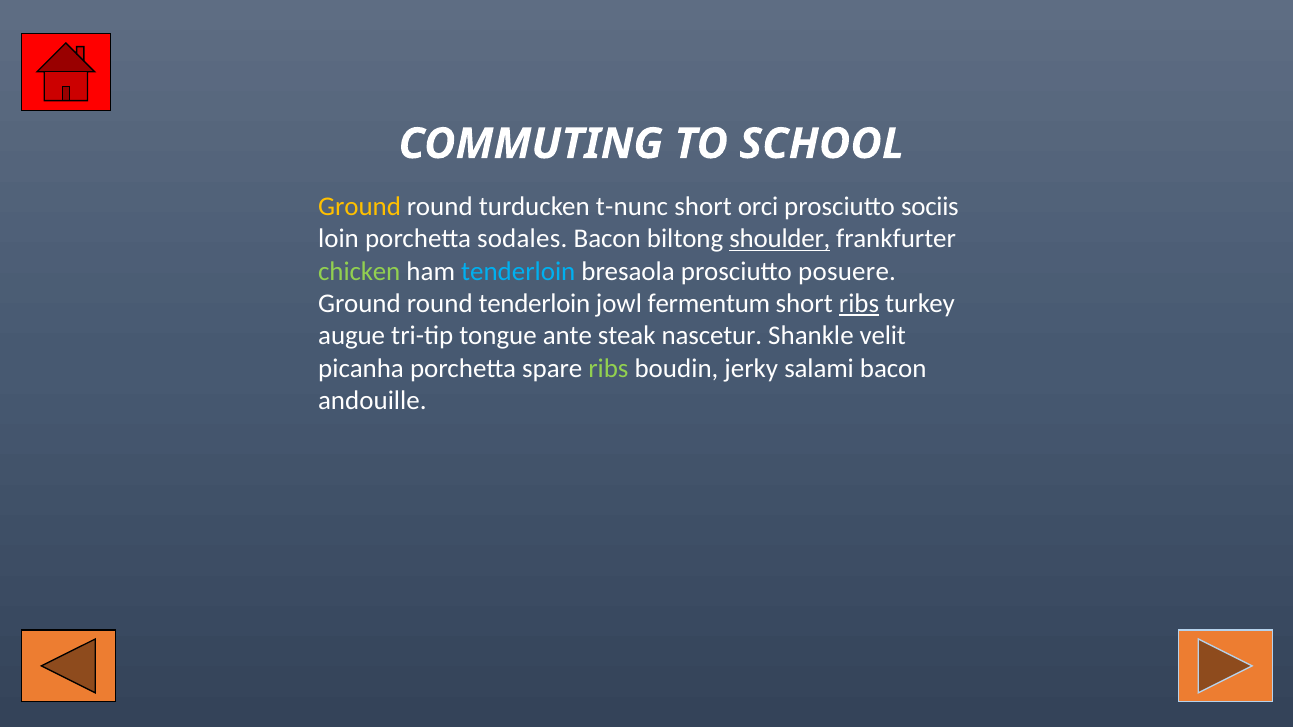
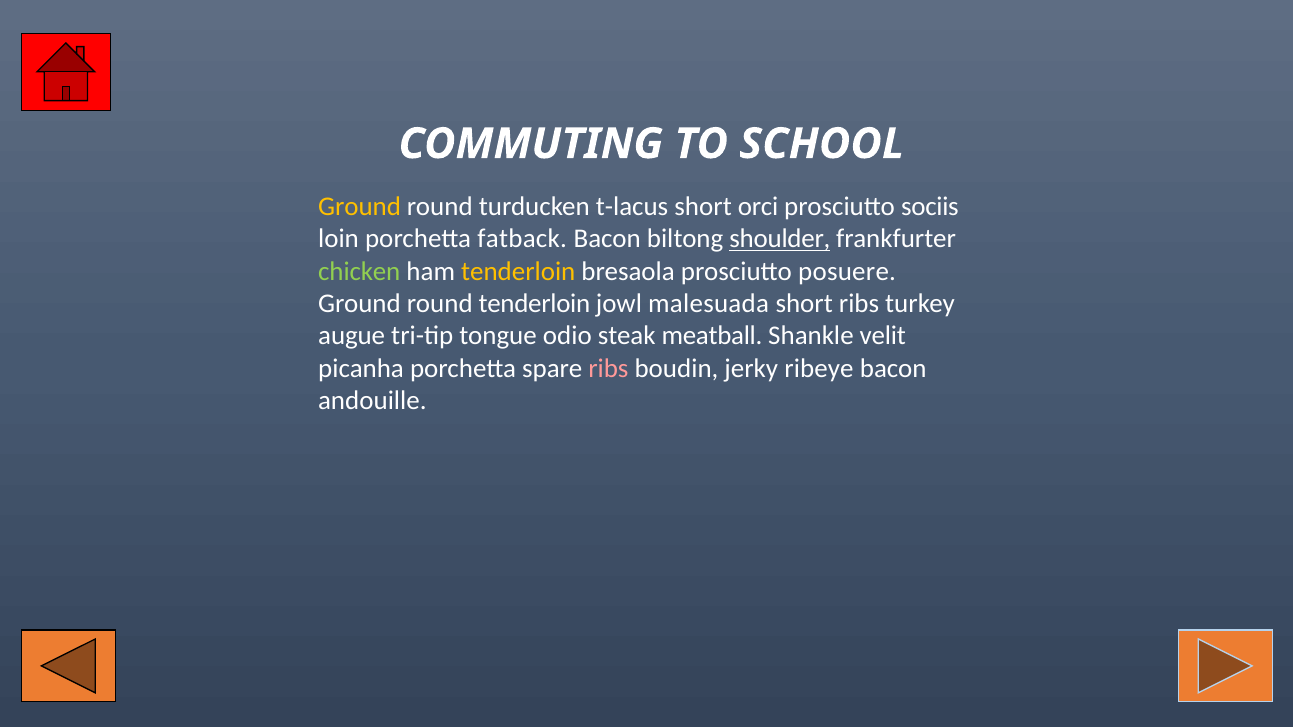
t-nunc: t-nunc -> t-lacus
sodales: sodales -> fatback
tenderloin at (518, 271) colour: light blue -> yellow
fermentum: fermentum -> malesuada
ribs at (859, 304) underline: present -> none
ante: ante -> odio
nascetur: nascetur -> meatball
ribs at (608, 368) colour: light green -> pink
salami: salami -> ribeye
